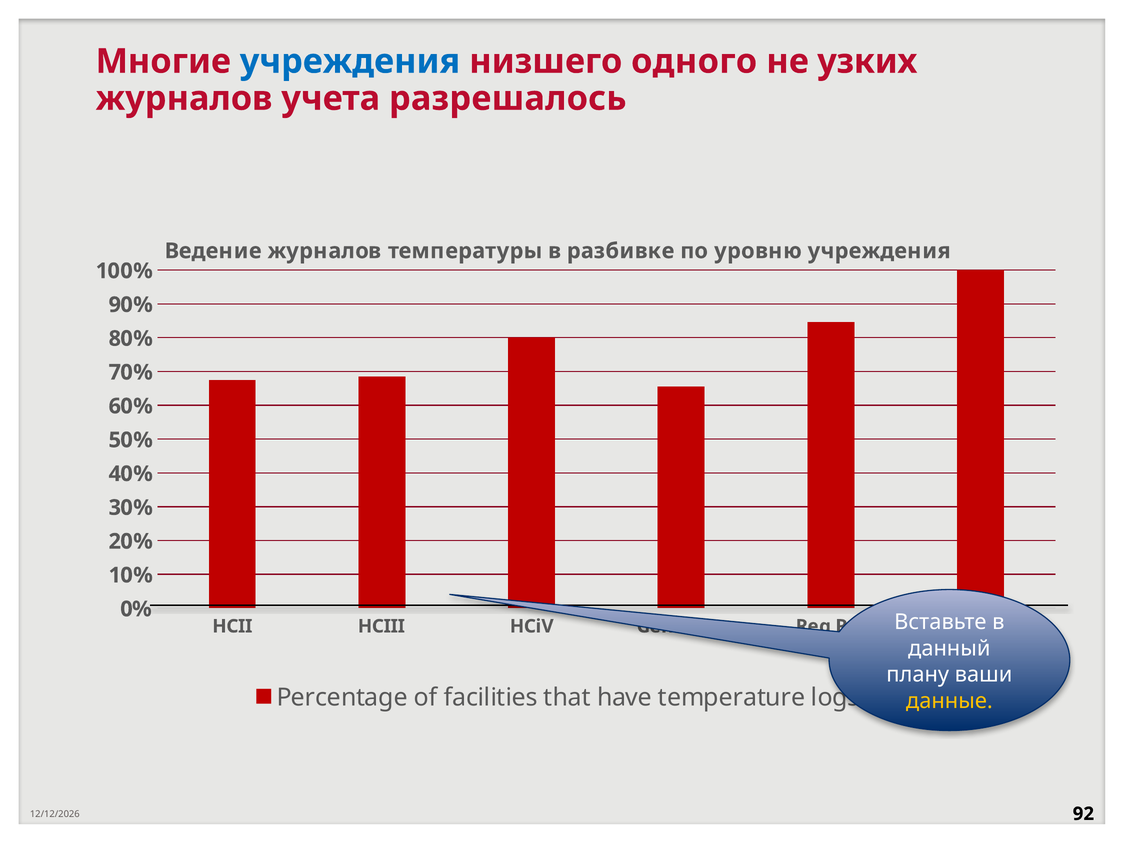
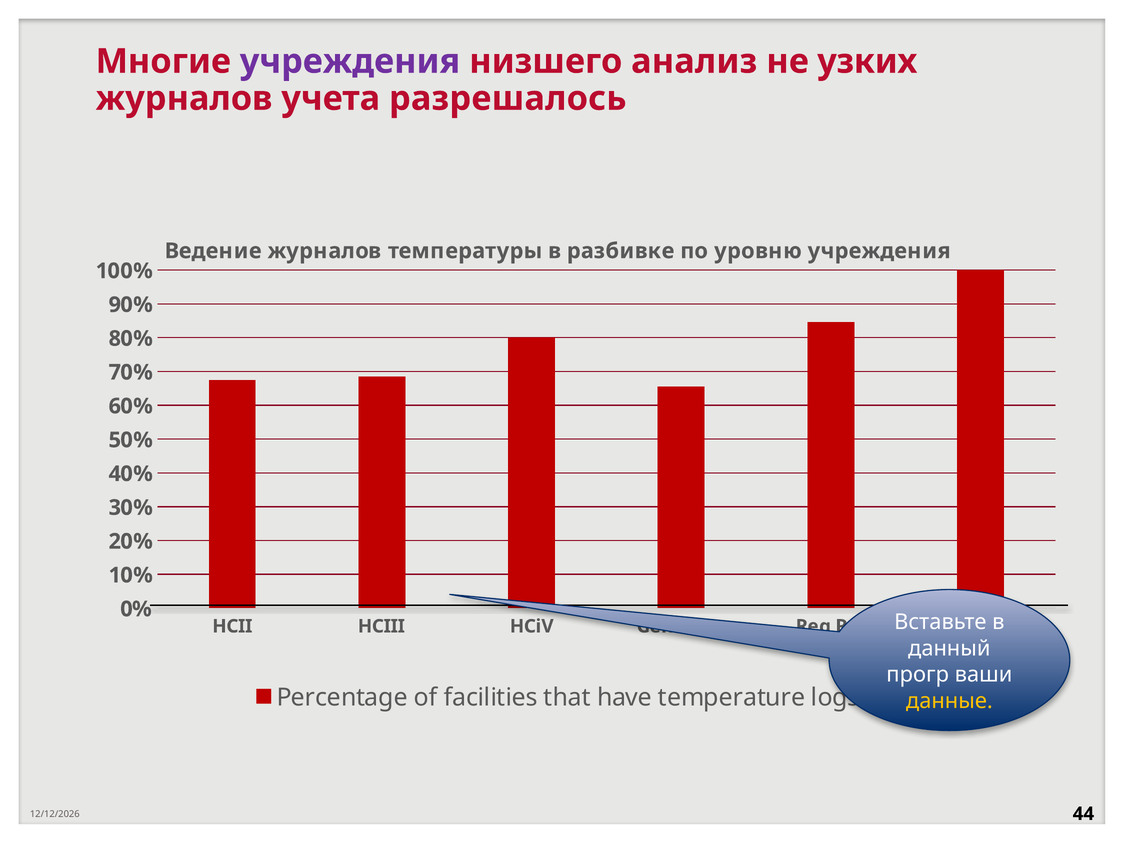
учреждения at (350, 61) colour: blue -> purple
одного: одного -> анализ
плану: плану -> прогр
92: 92 -> 44
